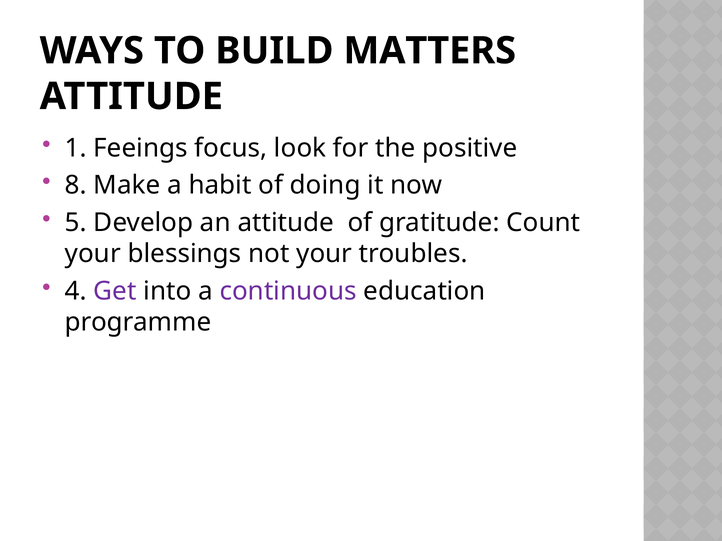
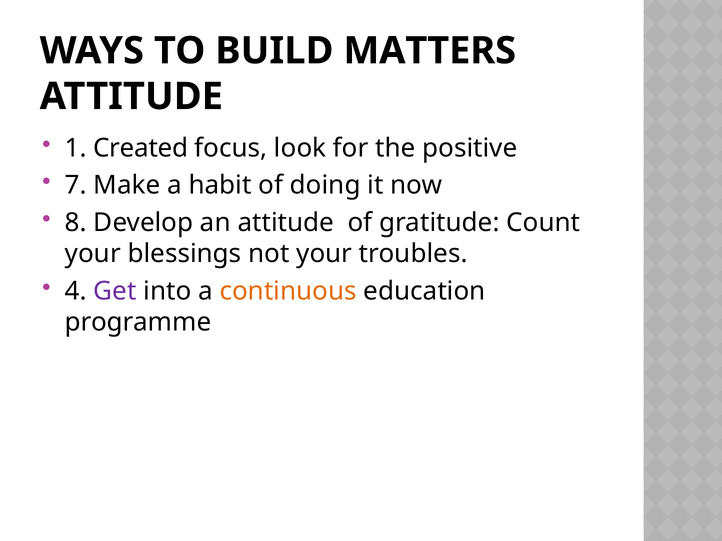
Feeings: Feeings -> Created
8: 8 -> 7
5: 5 -> 8
continuous colour: purple -> orange
